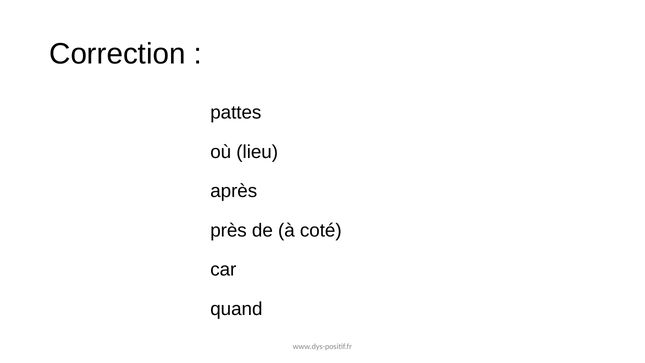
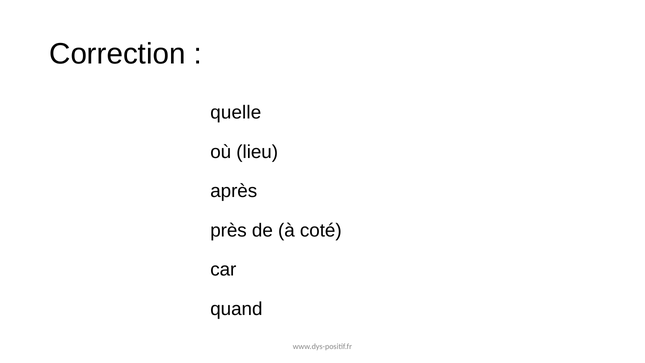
pattes: pattes -> quelle
